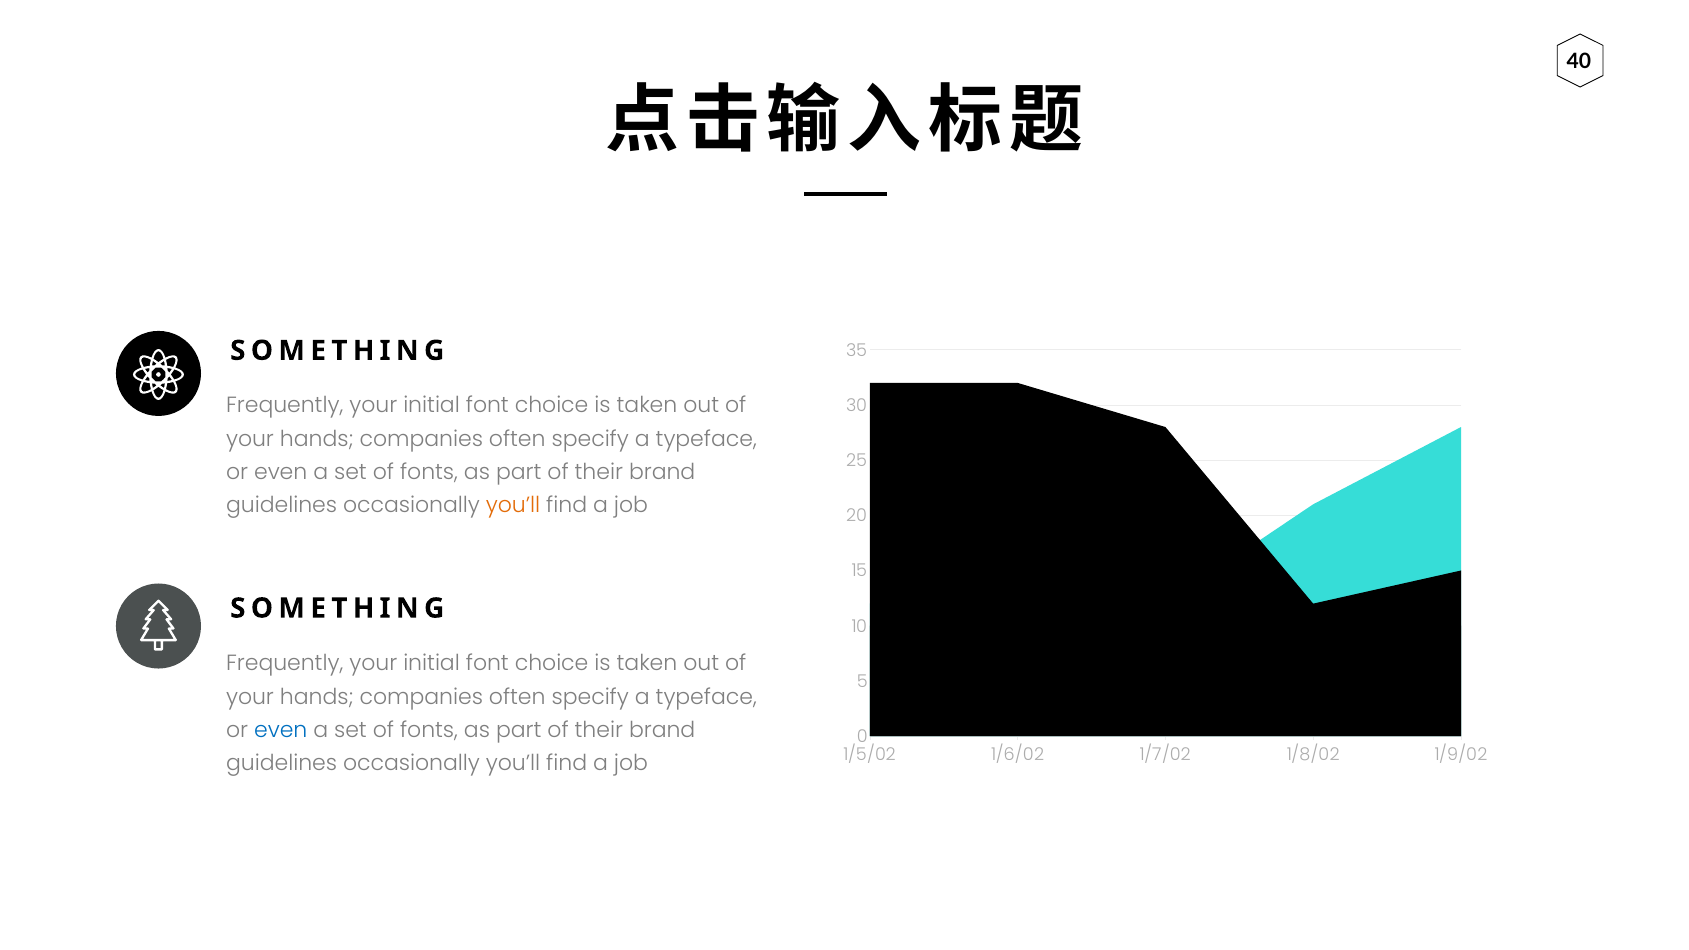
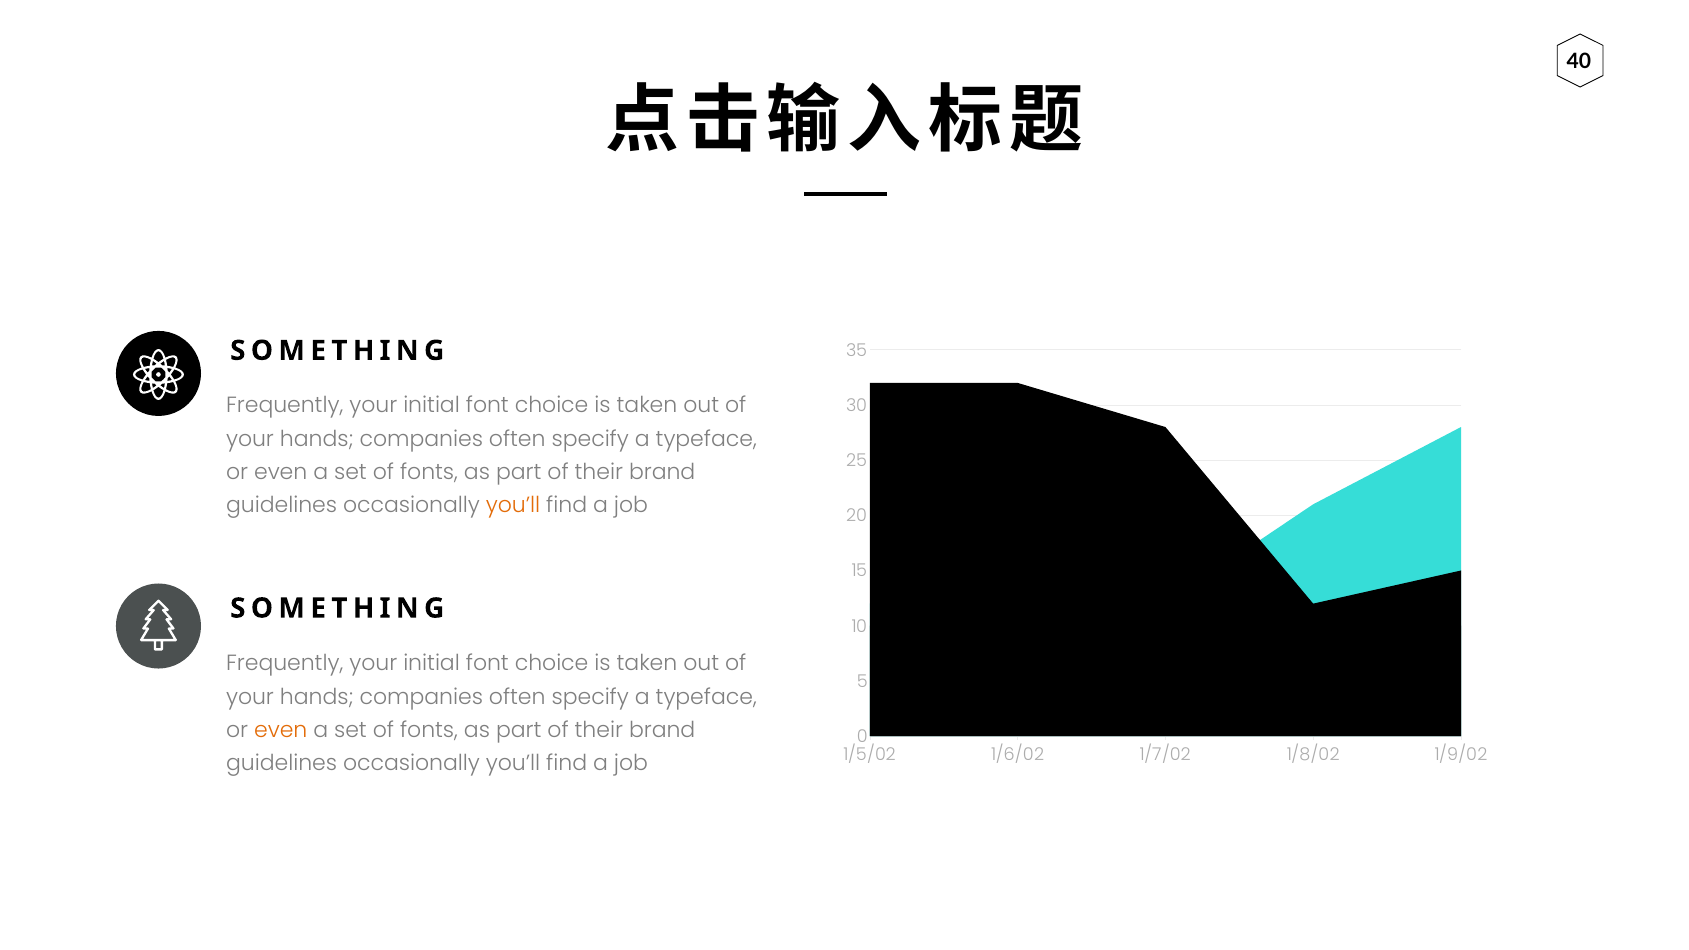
even at (281, 730) colour: blue -> orange
